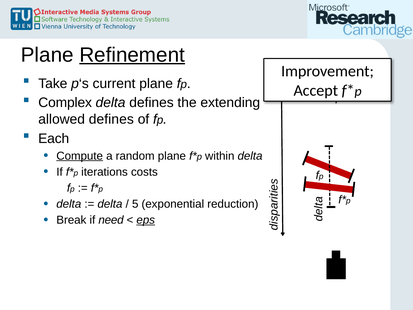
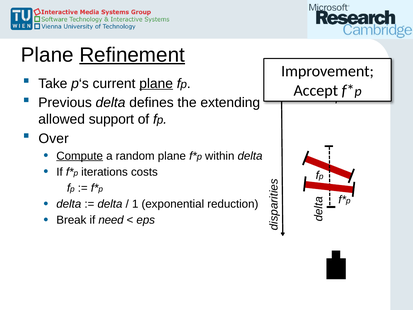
plane at (156, 83) underline: none -> present
Complex: Complex -> Previous
allowed defines: defines -> support
Each: Each -> Over
5: 5 -> 1
eps underline: present -> none
